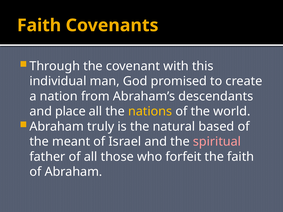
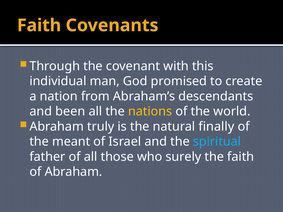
place: place -> been
based: based -> finally
spiritual colour: pink -> light blue
forfeit: forfeit -> surely
